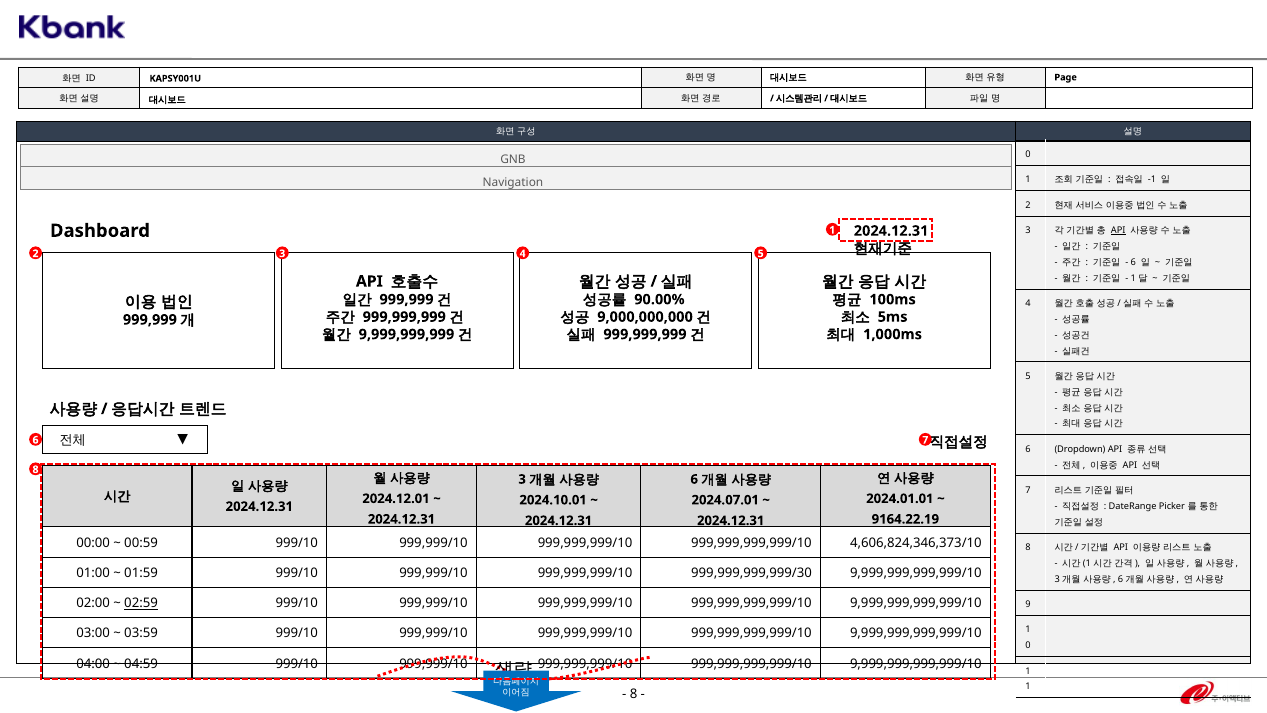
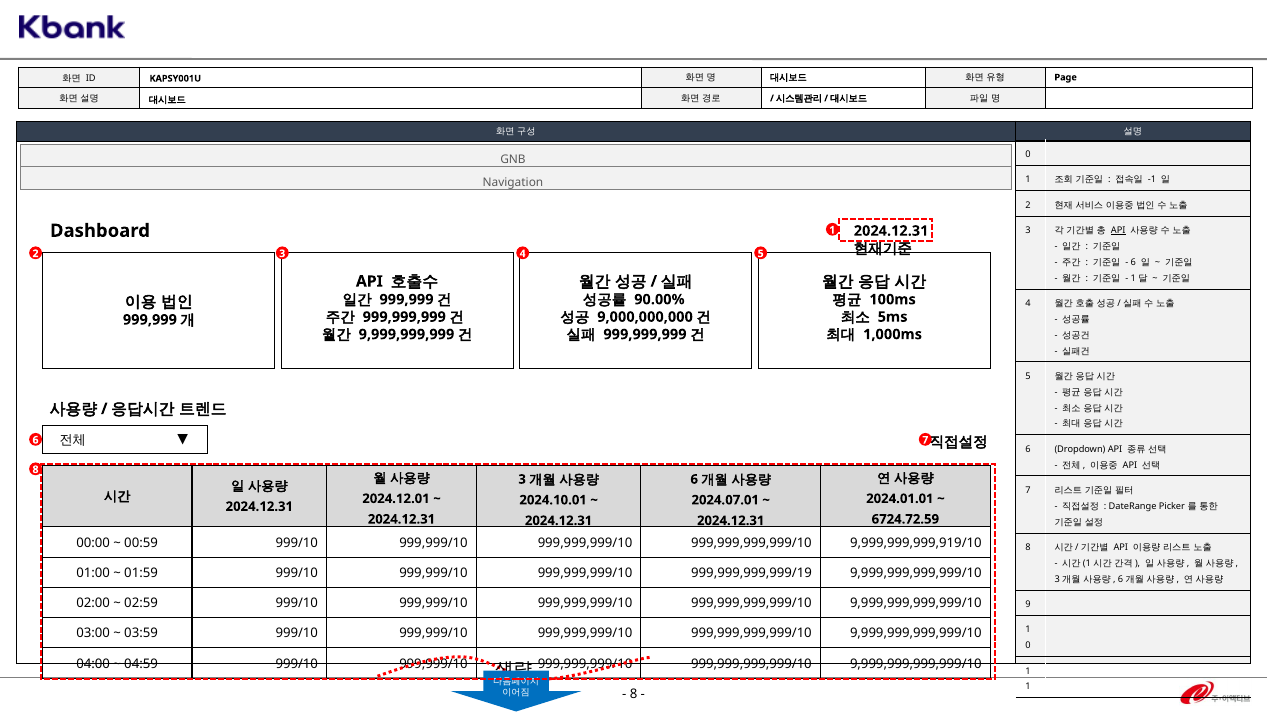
9164.22.19: 9164.22.19 -> 6724.72.59
4,606,824,346,373/10: 4,606,824,346,373/10 -> 9,999,999,999,919/10
999,999,999,999/30: 999,999,999,999/30 -> 999,999,999,999/19
02:59 underline: present -> none
